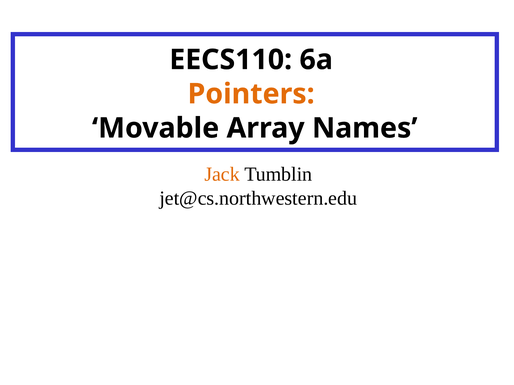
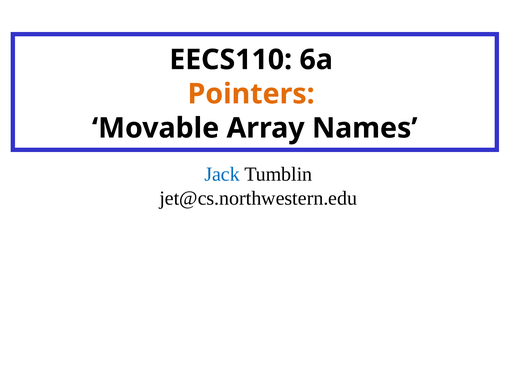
Jack colour: orange -> blue
